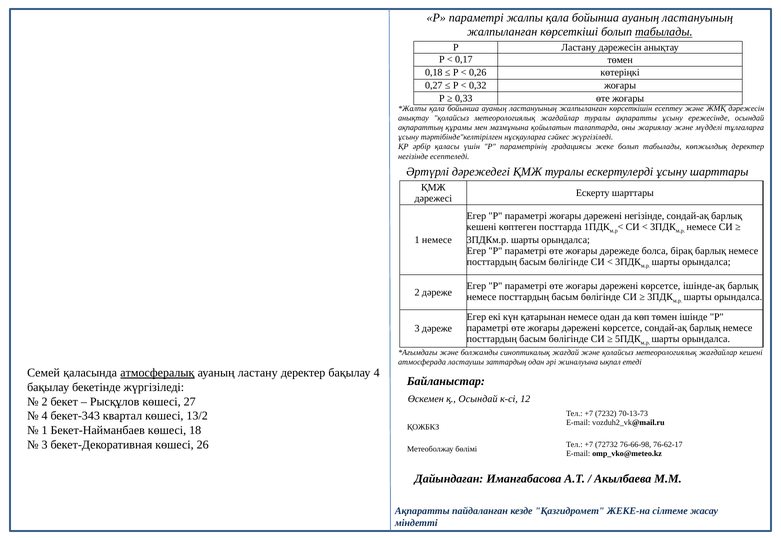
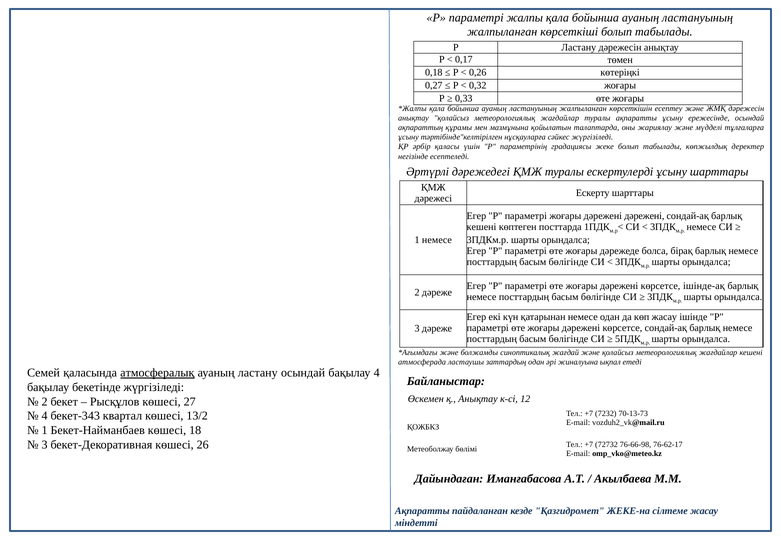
табылады at (664, 32) underline: present -> none
дәрежені негізінде: негізінде -> дәрежені
көп төмен: төмен -> жасау
ластану деректер: деректер -> осындай
қ Осындай: Осындай -> Анықтау
